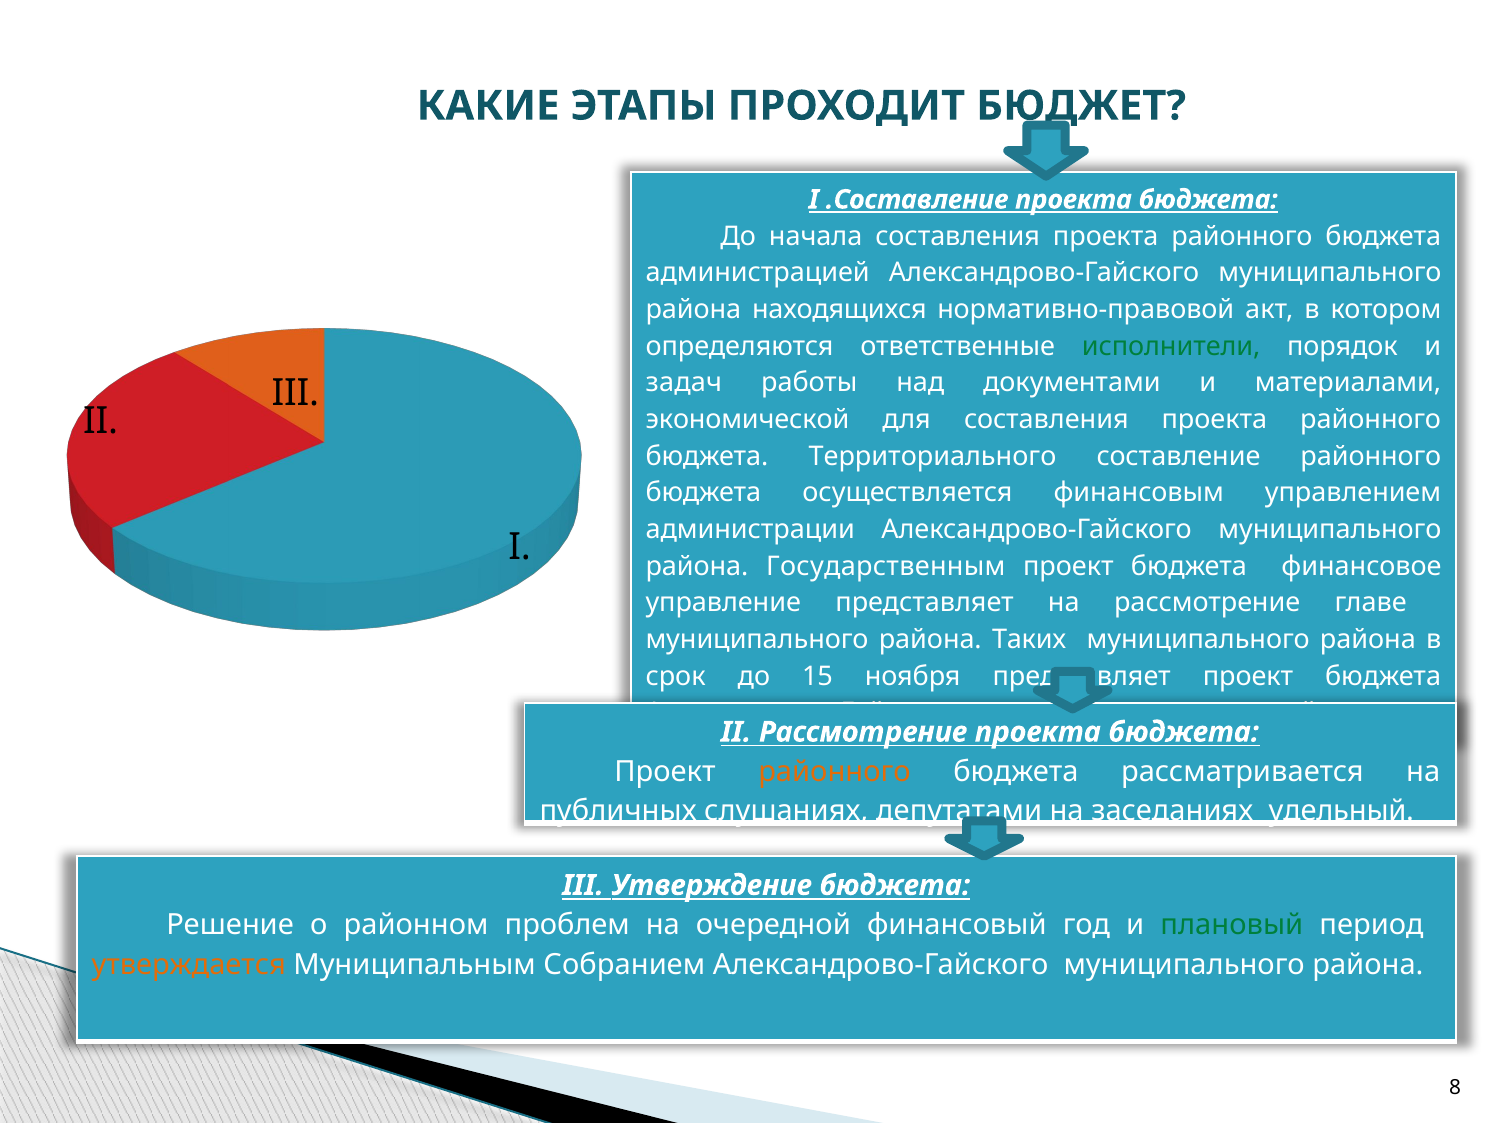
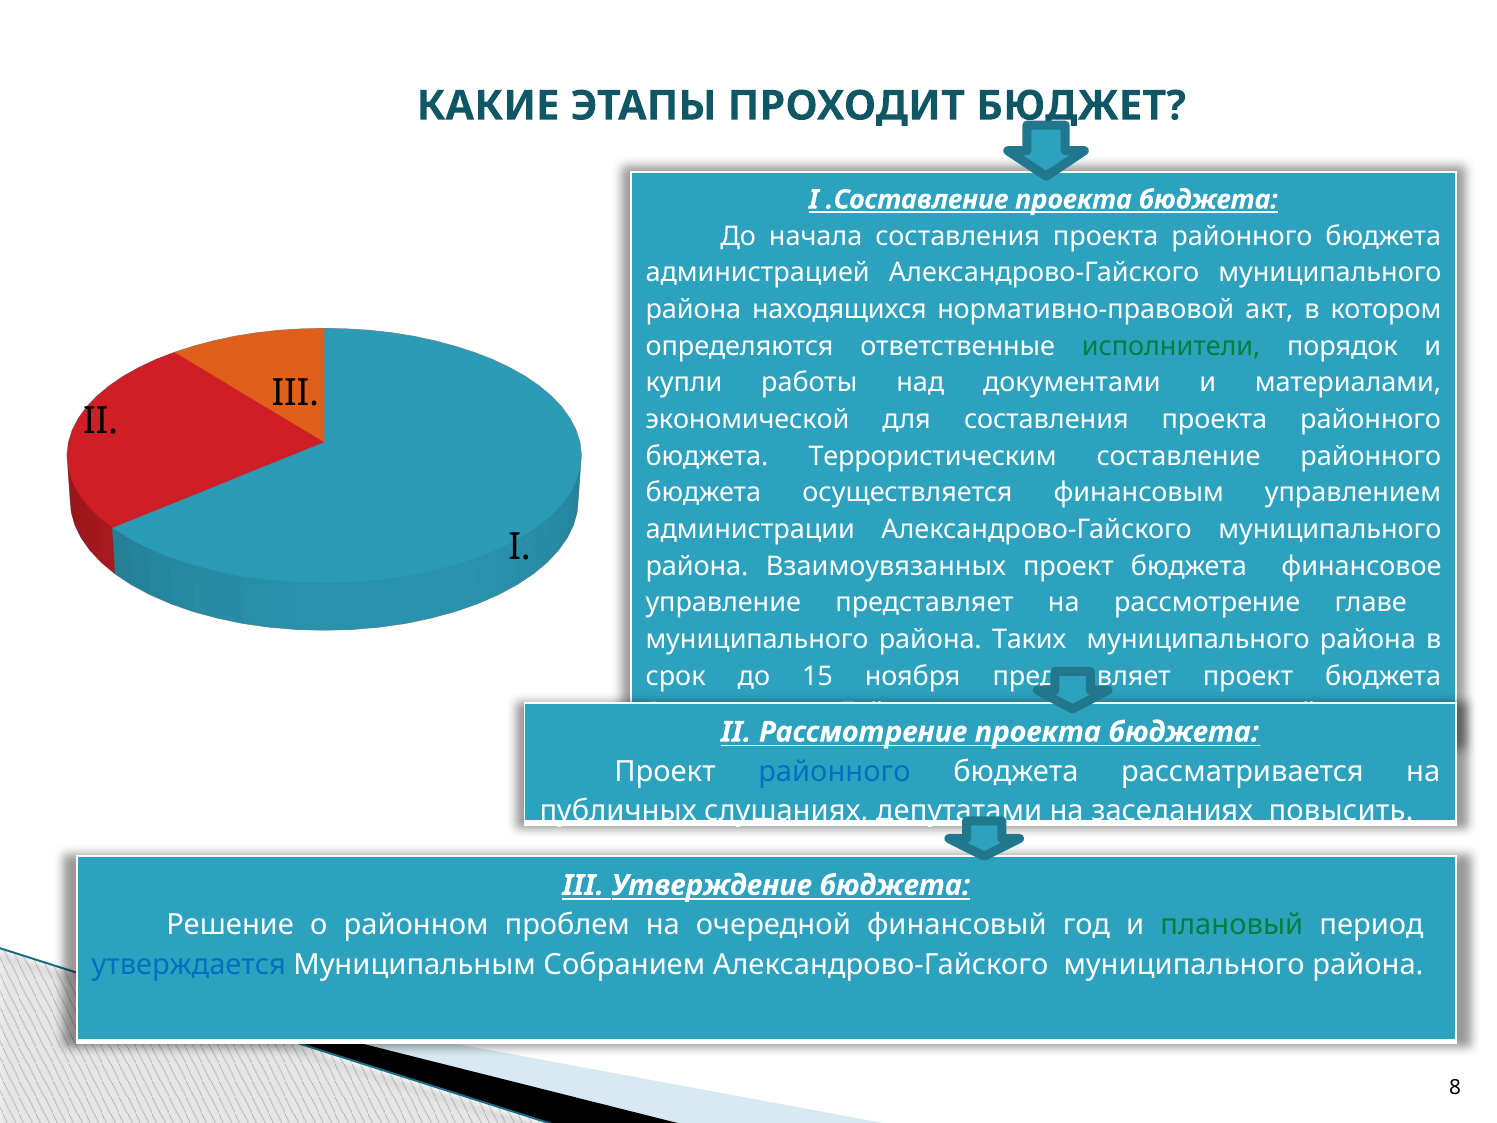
задач: задач -> купли
Территориального: Территориального -> Террористическим
Государственным: Государственным -> Взаимоувязанных
районного at (834, 772) colour: orange -> blue
удельный: удельный -> повысить
утверждается colour: orange -> blue
